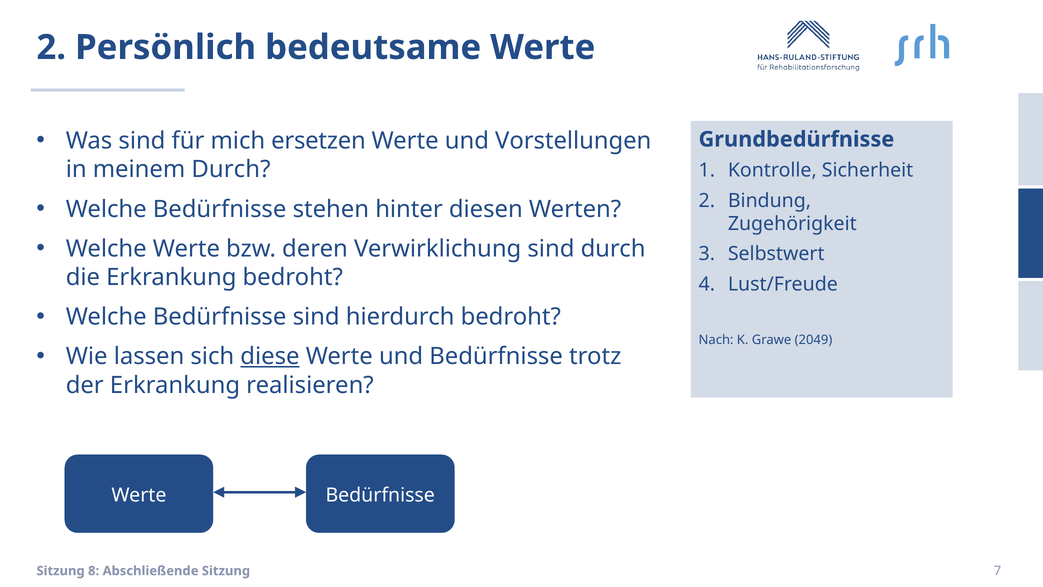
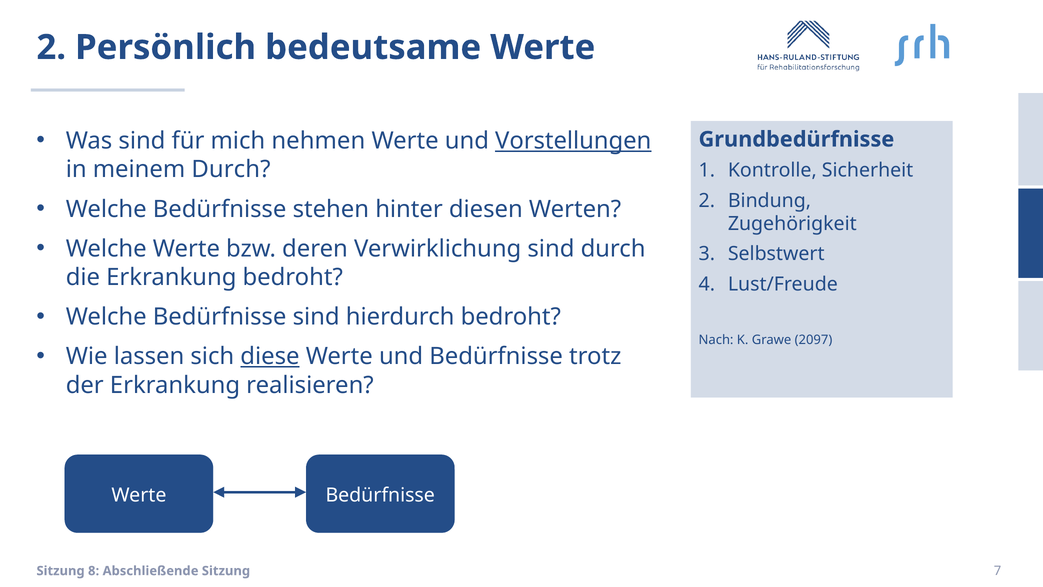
ersetzen: ersetzen -> nehmen
Vorstellungen underline: none -> present
2049: 2049 -> 2097
